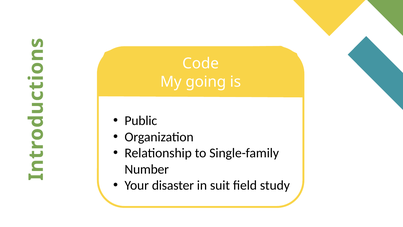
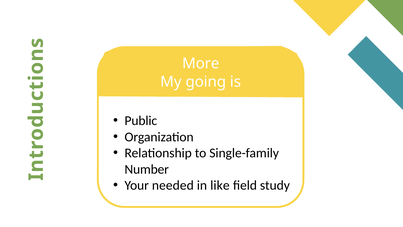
Code: Code -> More
disaster: disaster -> needed
suit: suit -> like
